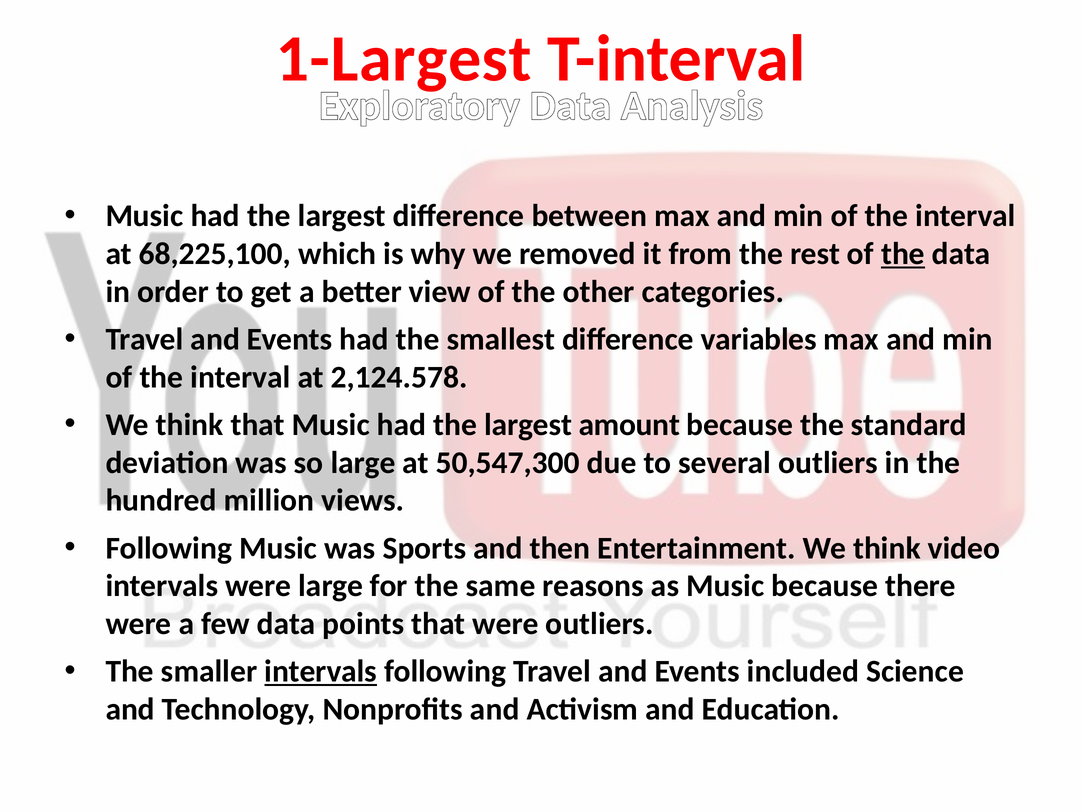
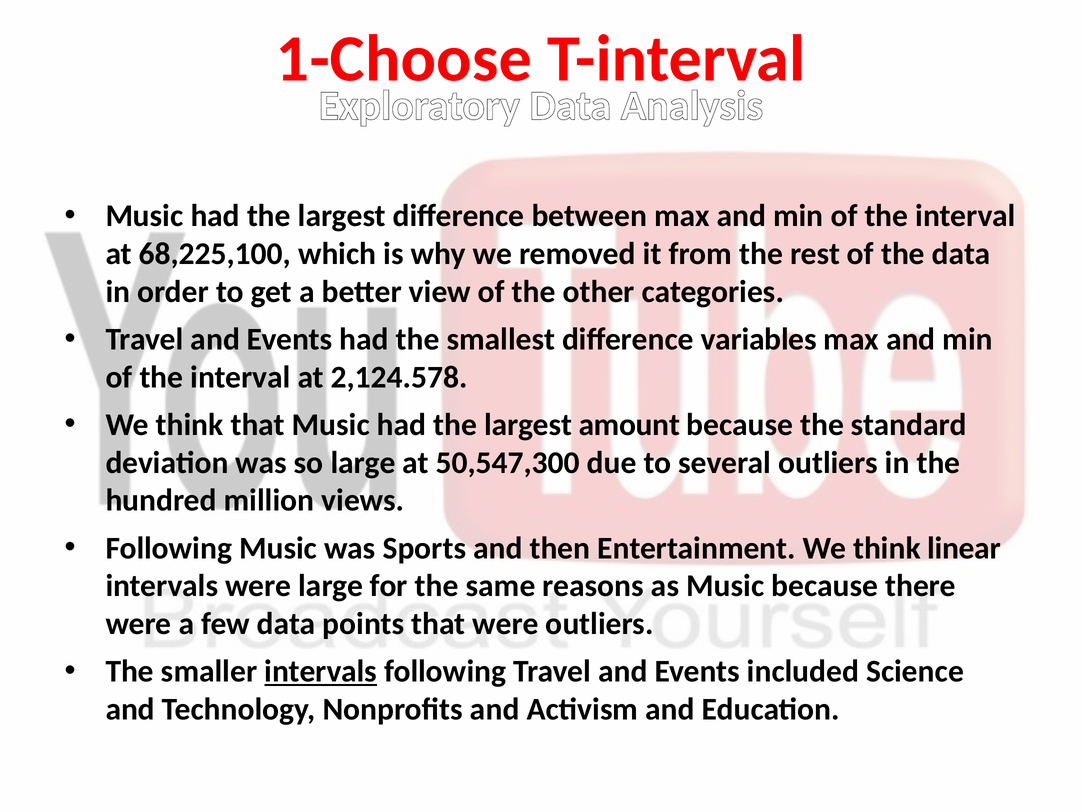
1-Largest: 1-Largest -> 1-Choose
the at (903, 254) underline: present -> none
video: video -> linear
